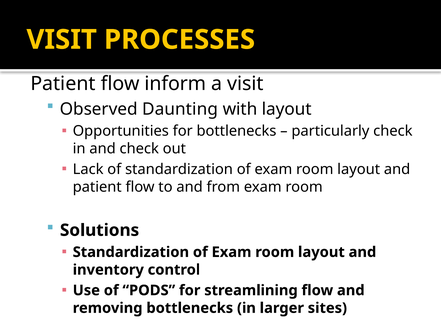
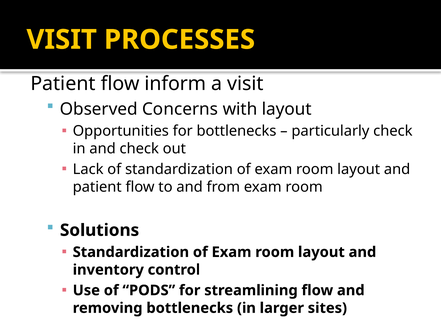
Daunting: Daunting -> Concerns
